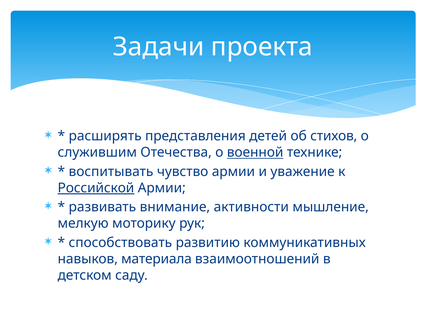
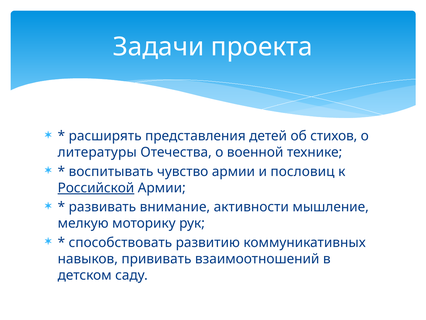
служившим: служившим -> литературы
военной underline: present -> none
уважение: уважение -> пословиц
материала: материала -> прививать
